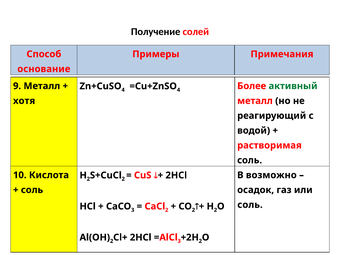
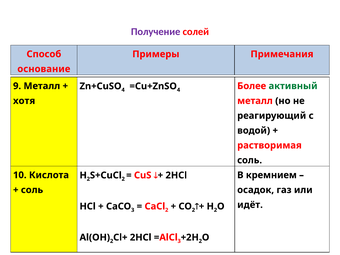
Получение colour: black -> purple
возможно: возможно -> кремнием
соль at (250, 205): соль -> идёт
